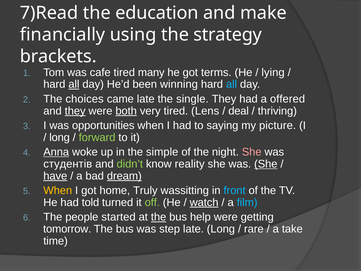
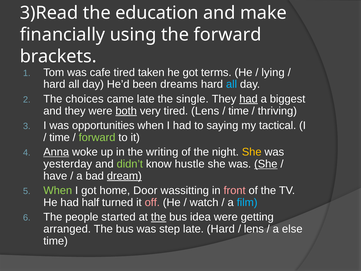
7)Read: 7)Read -> 3)Read
the strategy: strategy -> forward
many: many -> taken
all at (74, 84) underline: present -> none
winning: winning -> dreams
had at (249, 99) underline: none -> present
offered: offered -> biggest
they at (75, 111) underline: present -> none
deal at (239, 111): deal -> time
picture: picture -> tactical
long at (60, 137): long -> time
simple: simple -> writing
She at (252, 152) colour: pink -> yellow
студентів: студентів -> yesterday
reality: reality -> hustle
have underline: present -> none
When at (58, 190) colour: yellow -> light green
Truly: Truly -> Door
front colour: light blue -> pink
told: told -> half
off colour: light green -> pink
watch underline: present -> none
help: help -> idea
tomorrow: tomorrow -> arranged
late Long: Long -> Hard
rare at (254, 229): rare -> lens
take: take -> else
